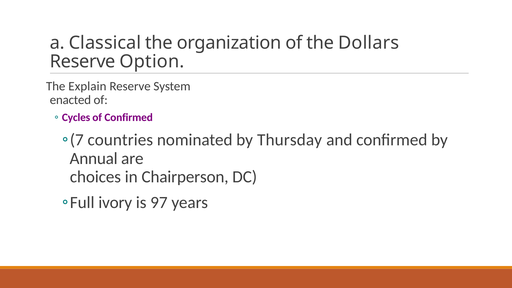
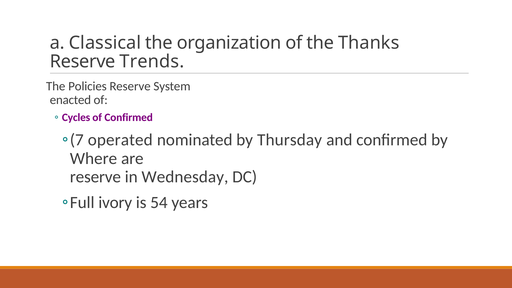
Dollars: Dollars -> Thanks
Option: Option -> Trends
Explain: Explain -> Policies
countries: countries -> operated
Annual: Annual -> Where
choices at (95, 177): choices -> reserve
Chairperson: Chairperson -> Wednesday
97: 97 -> 54
